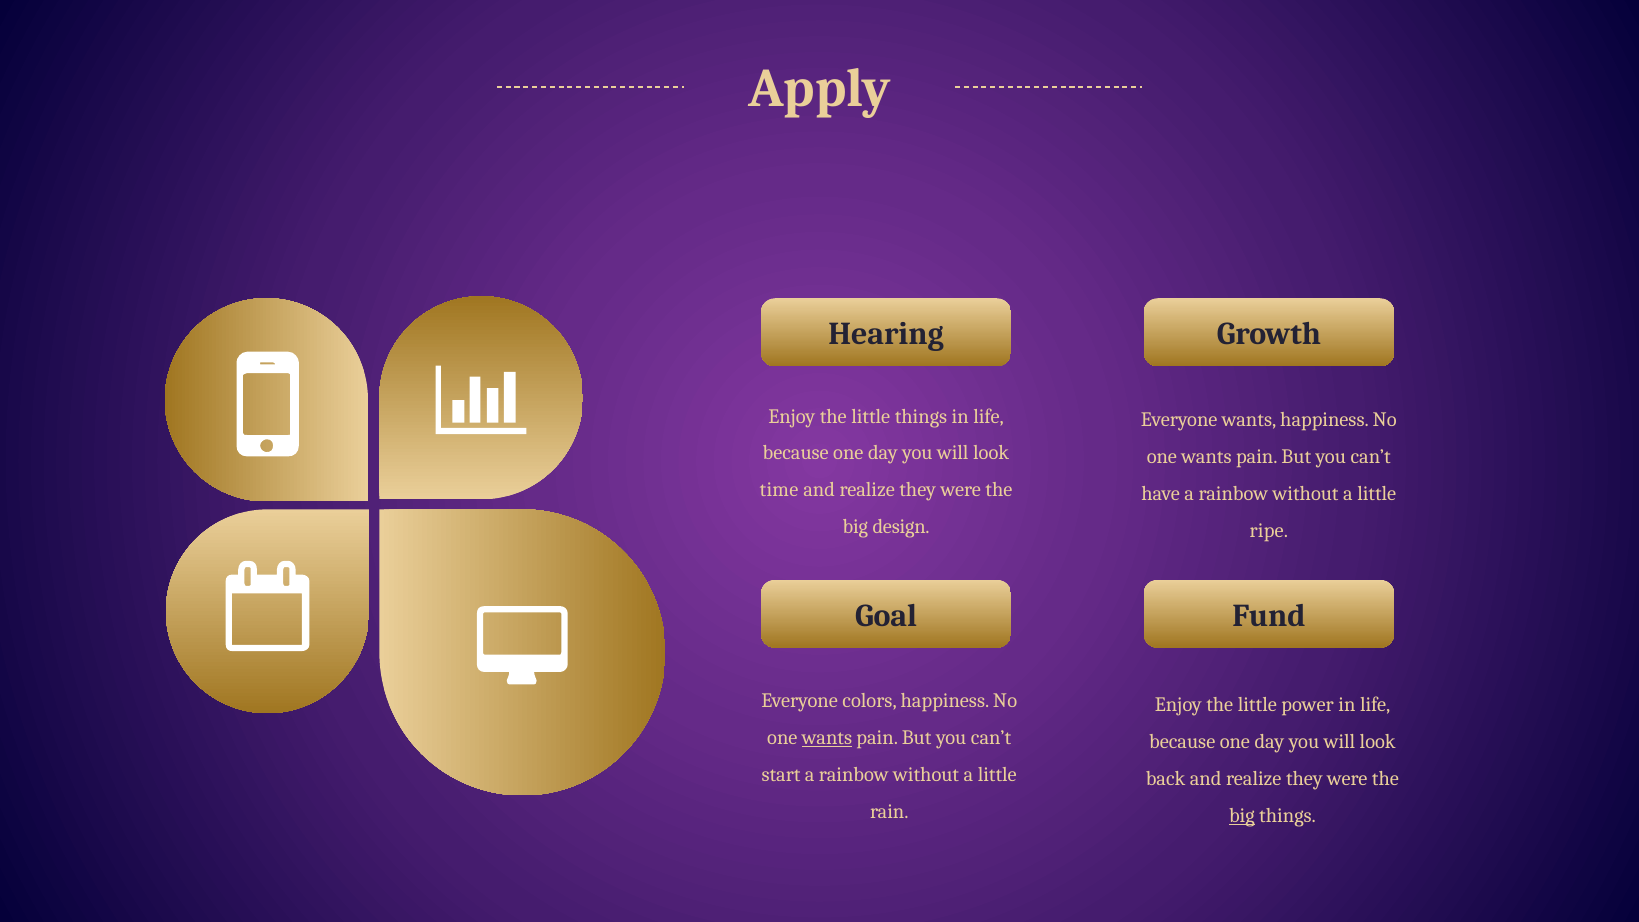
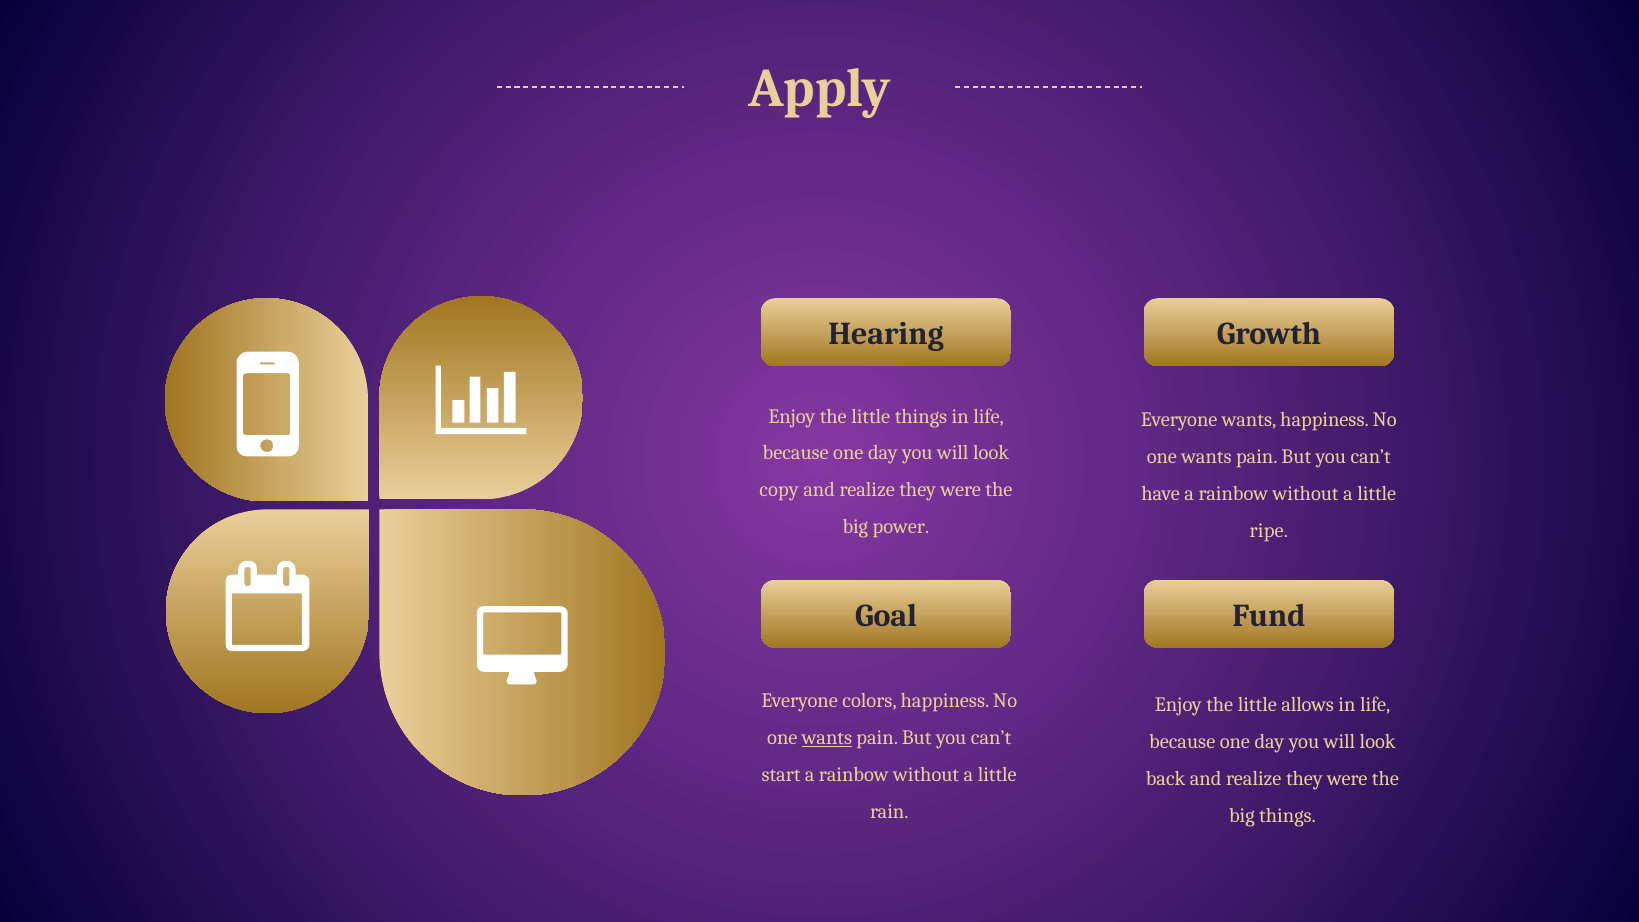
time: time -> copy
design: design -> power
power: power -> allows
big at (1242, 816) underline: present -> none
